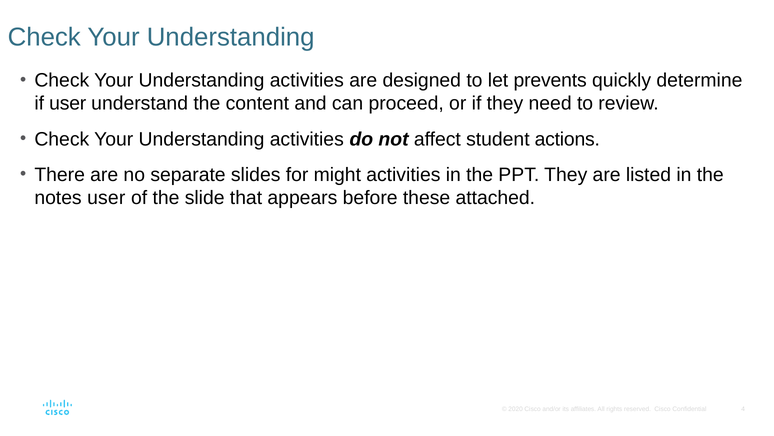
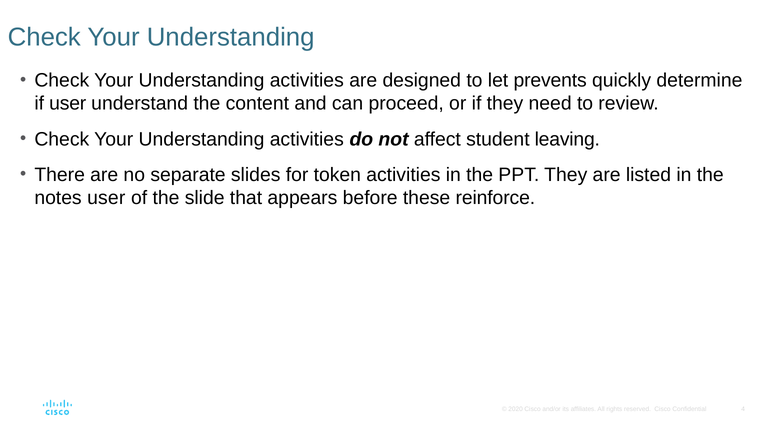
actions: actions -> leaving
might: might -> token
attached: attached -> reinforce
